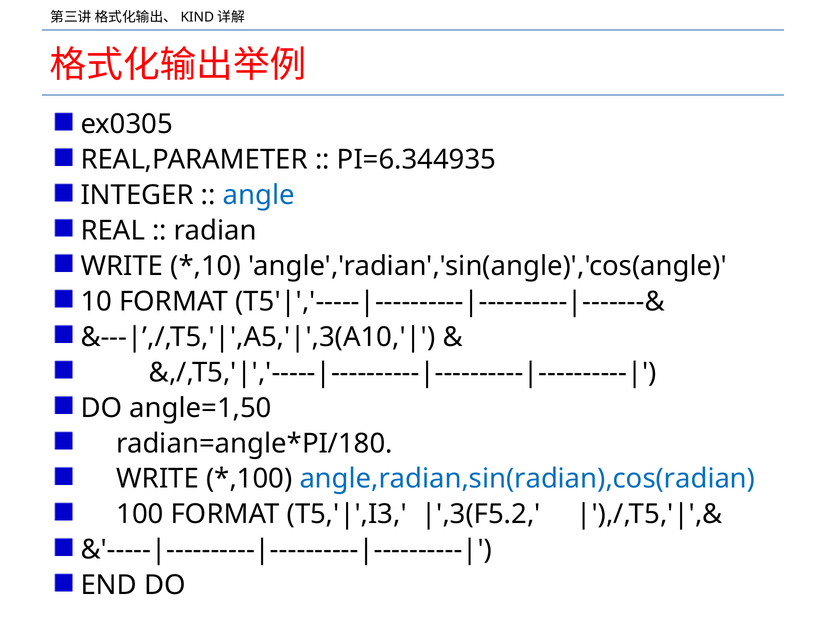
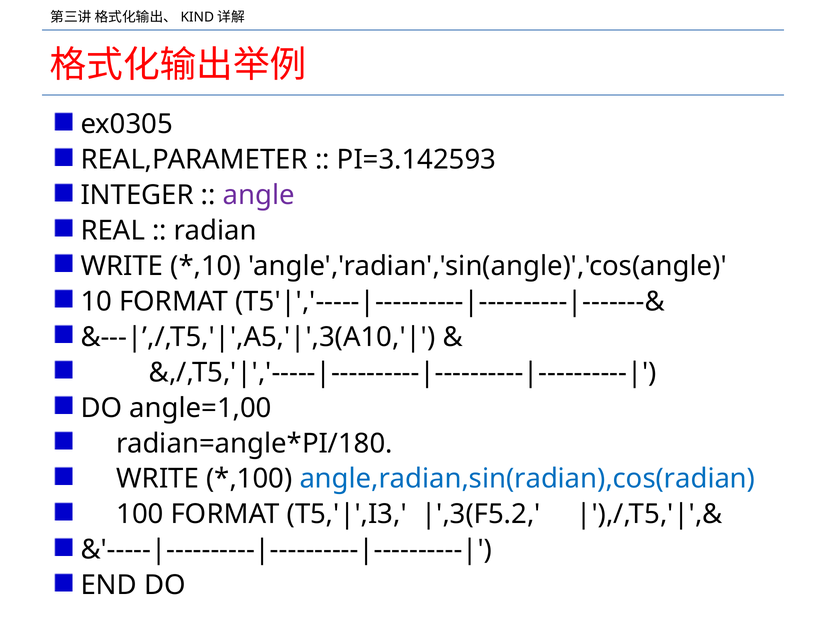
PI=6.344935: PI=6.344935 -> PI=3.142593
angle colour: blue -> purple
angle=1,50: angle=1,50 -> angle=1,00
